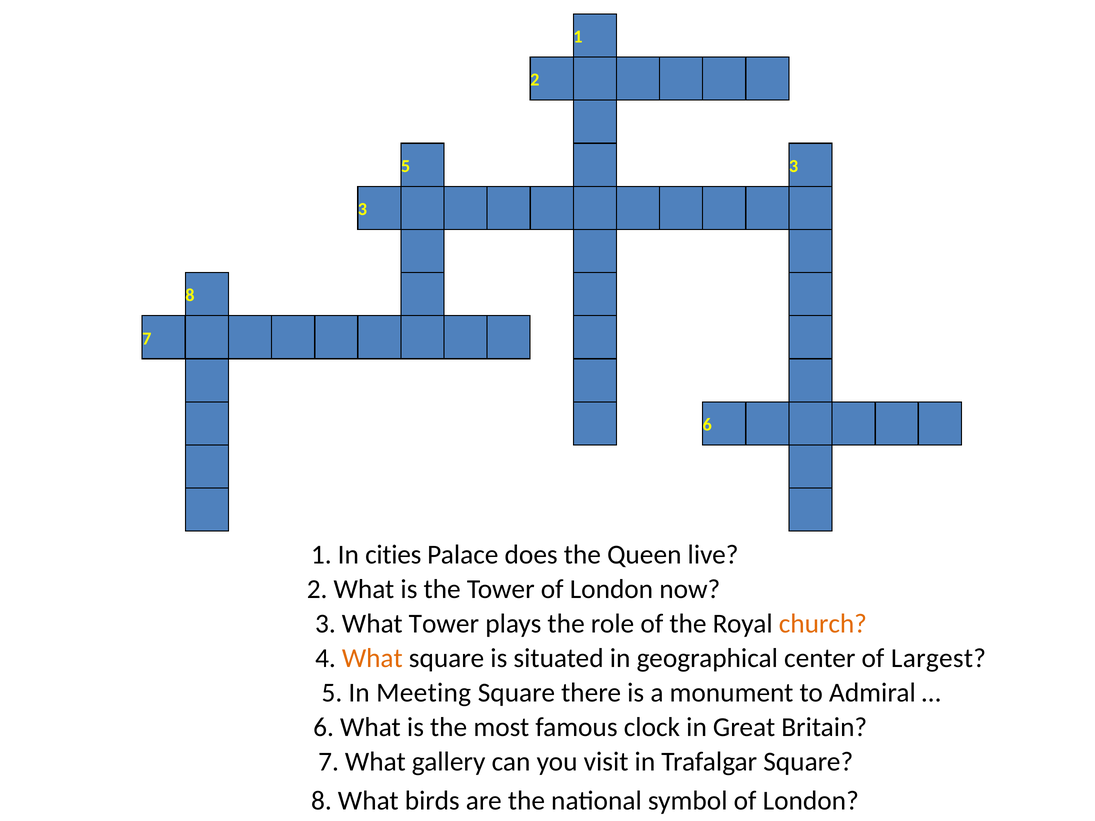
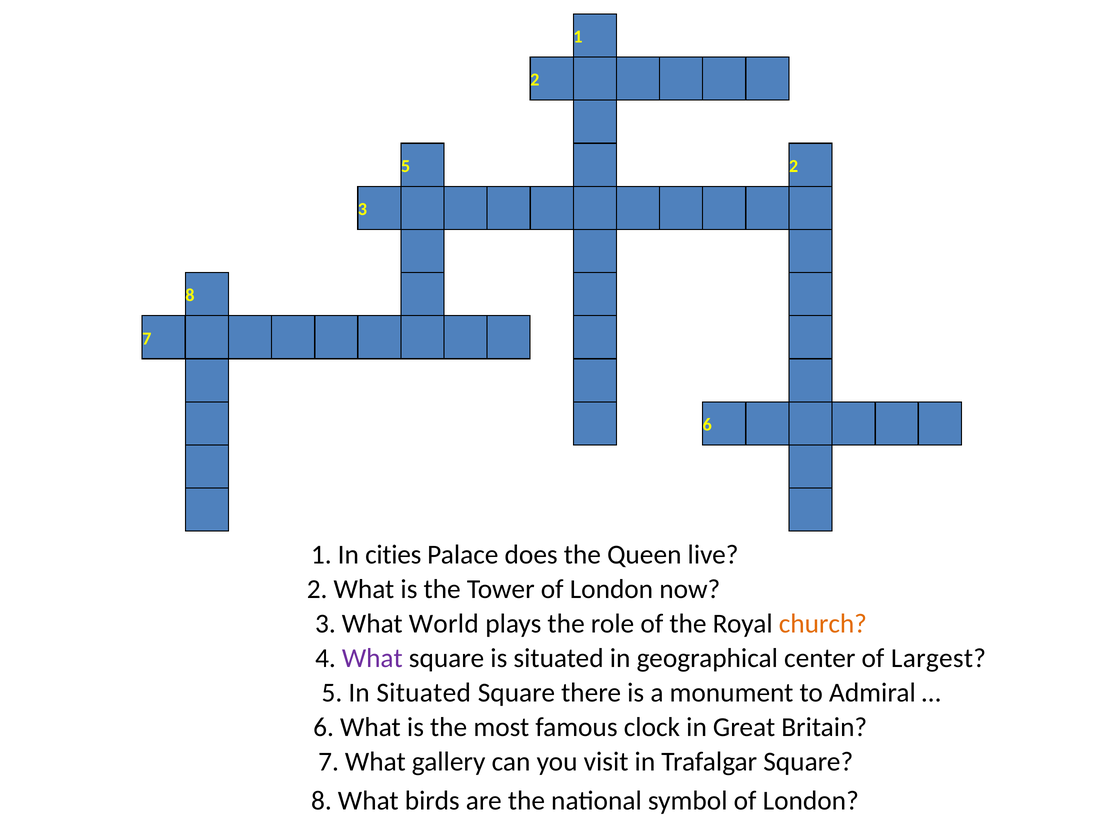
5 3: 3 -> 2
What Tower: Tower -> World
What at (372, 658) colour: orange -> purple
In Meeting: Meeting -> Situated
